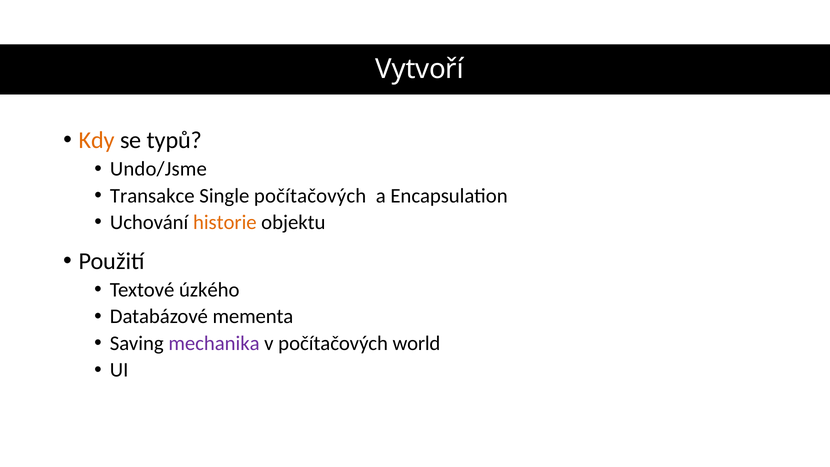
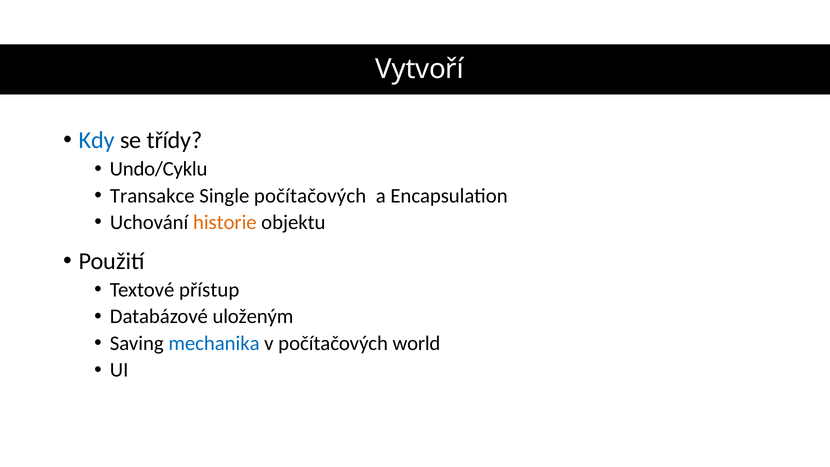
Kdy colour: orange -> blue
typů: typů -> třídy
Undo/Jsme: Undo/Jsme -> Undo/Cyklu
úzkého: úzkého -> přístup
mementa: mementa -> uloženým
mechanika colour: purple -> blue
